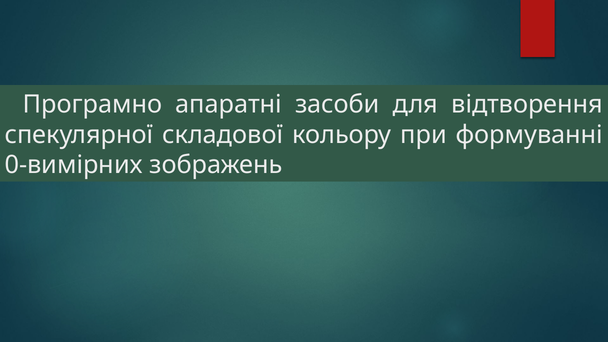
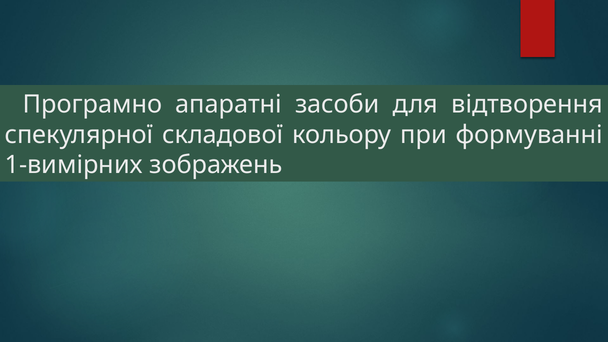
0-вимірних: 0-вимірних -> 1-вимірних
